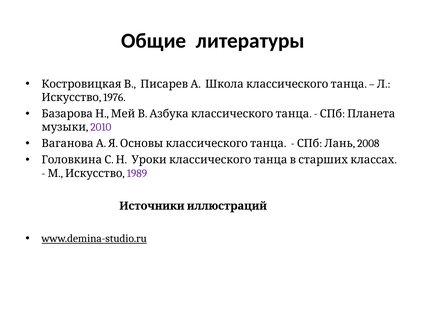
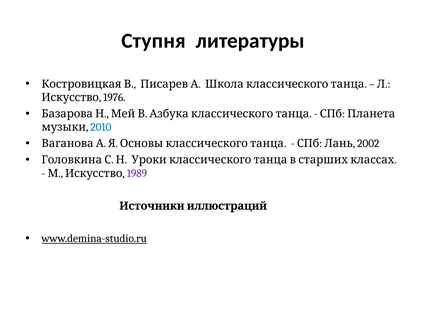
Общие: Общие -> Ступня
2010 colour: purple -> blue
2008: 2008 -> 2002
